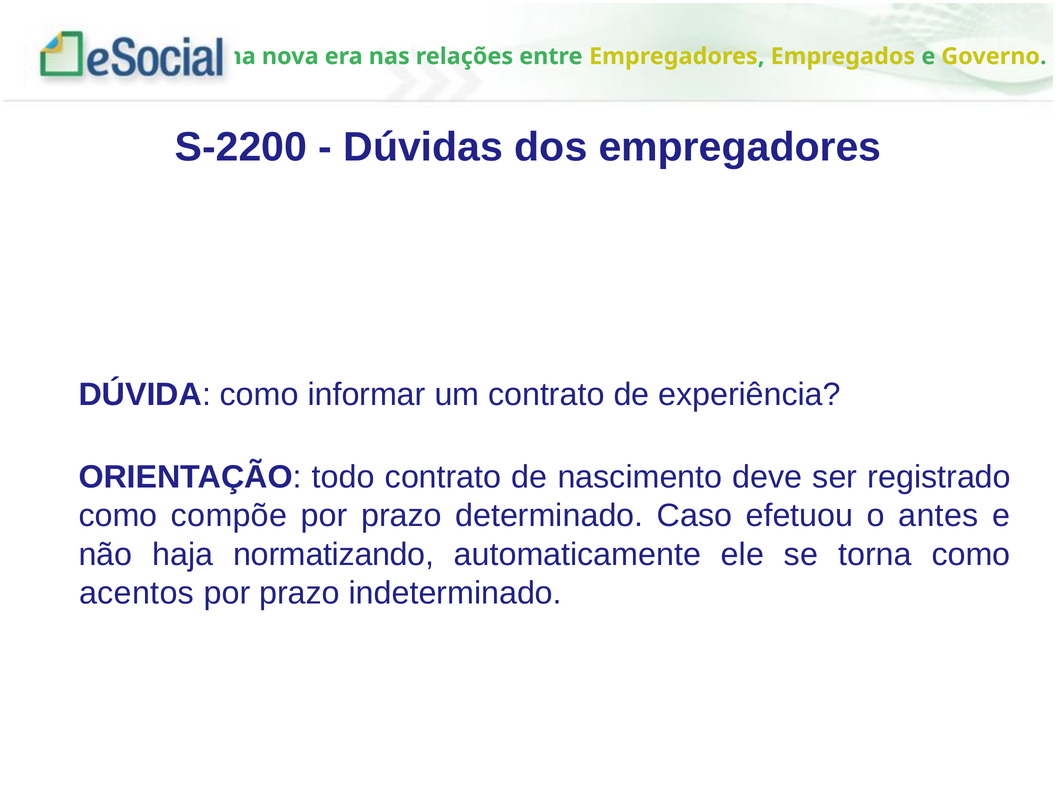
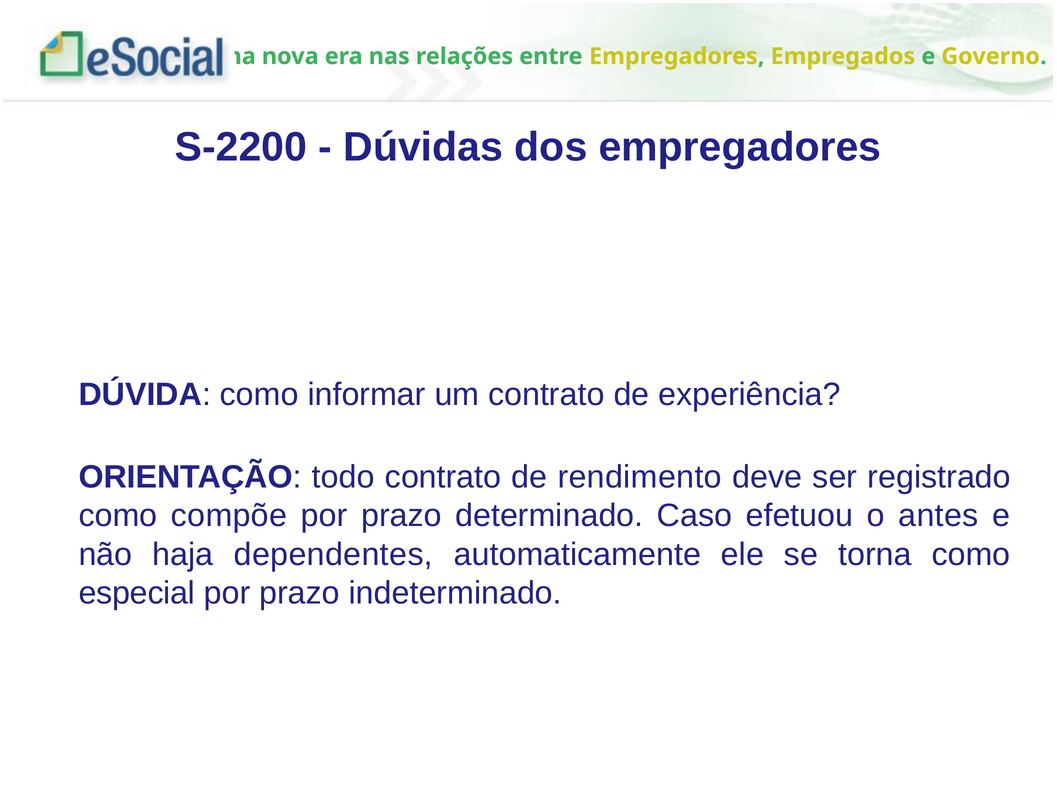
nascimento: nascimento -> rendimento
normatizando: normatizando -> dependentes
acentos: acentos -> especial
